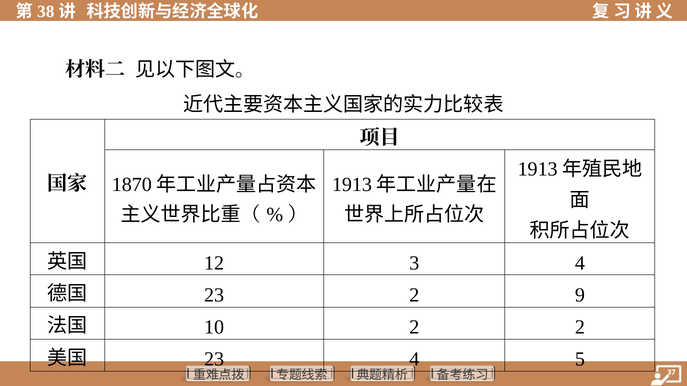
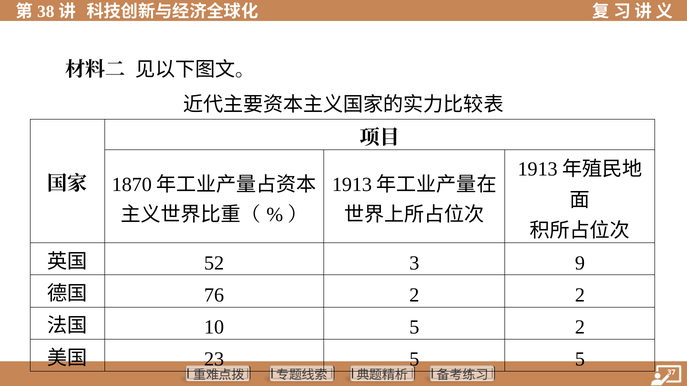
12: 12 -> 52
3 4: 4 -> 9
23 at (214, 295): 23 -> 76
2 9: 9 -> 2
10 2: 2 -> 5
23 4: 4 -> 5
